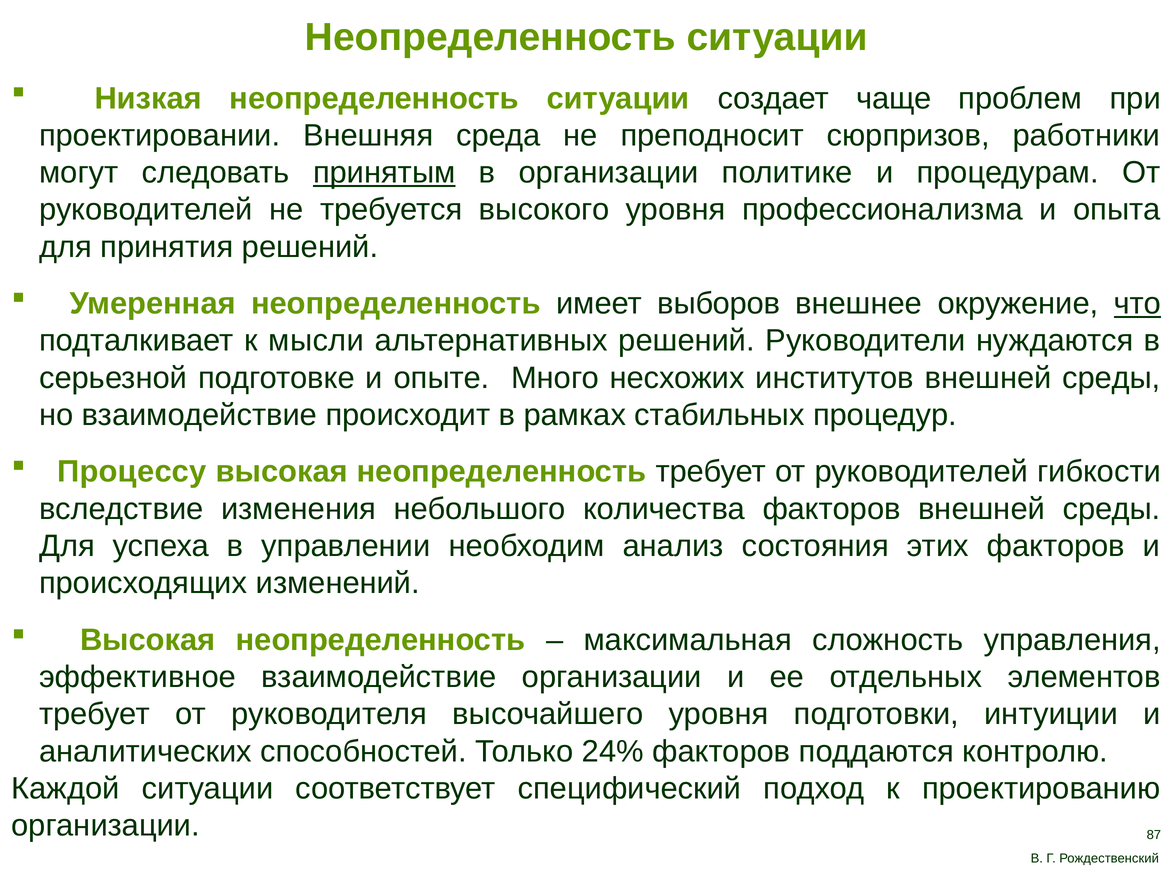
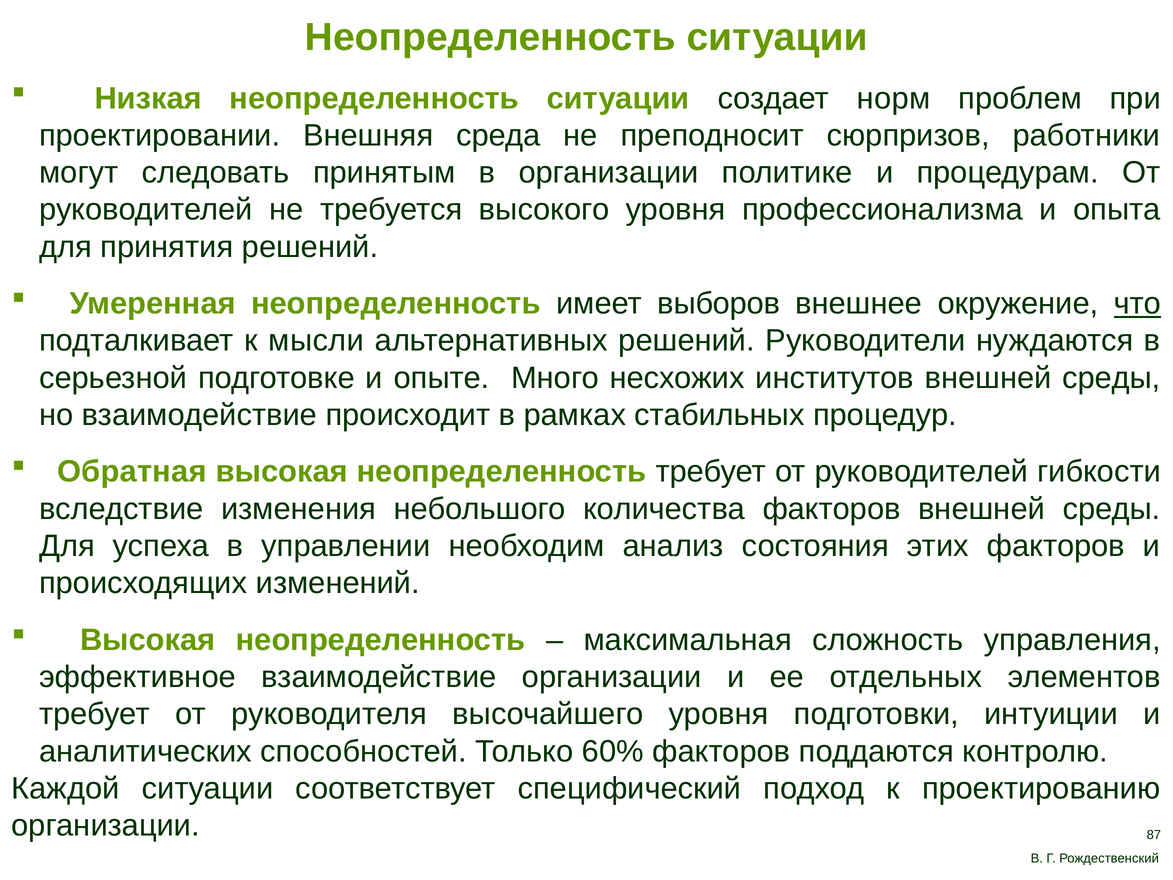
чаще: чаще -> норм
принятым underline: present -> none
Процессу: Процессу -> Обратная
24%: 24% -> 60%
